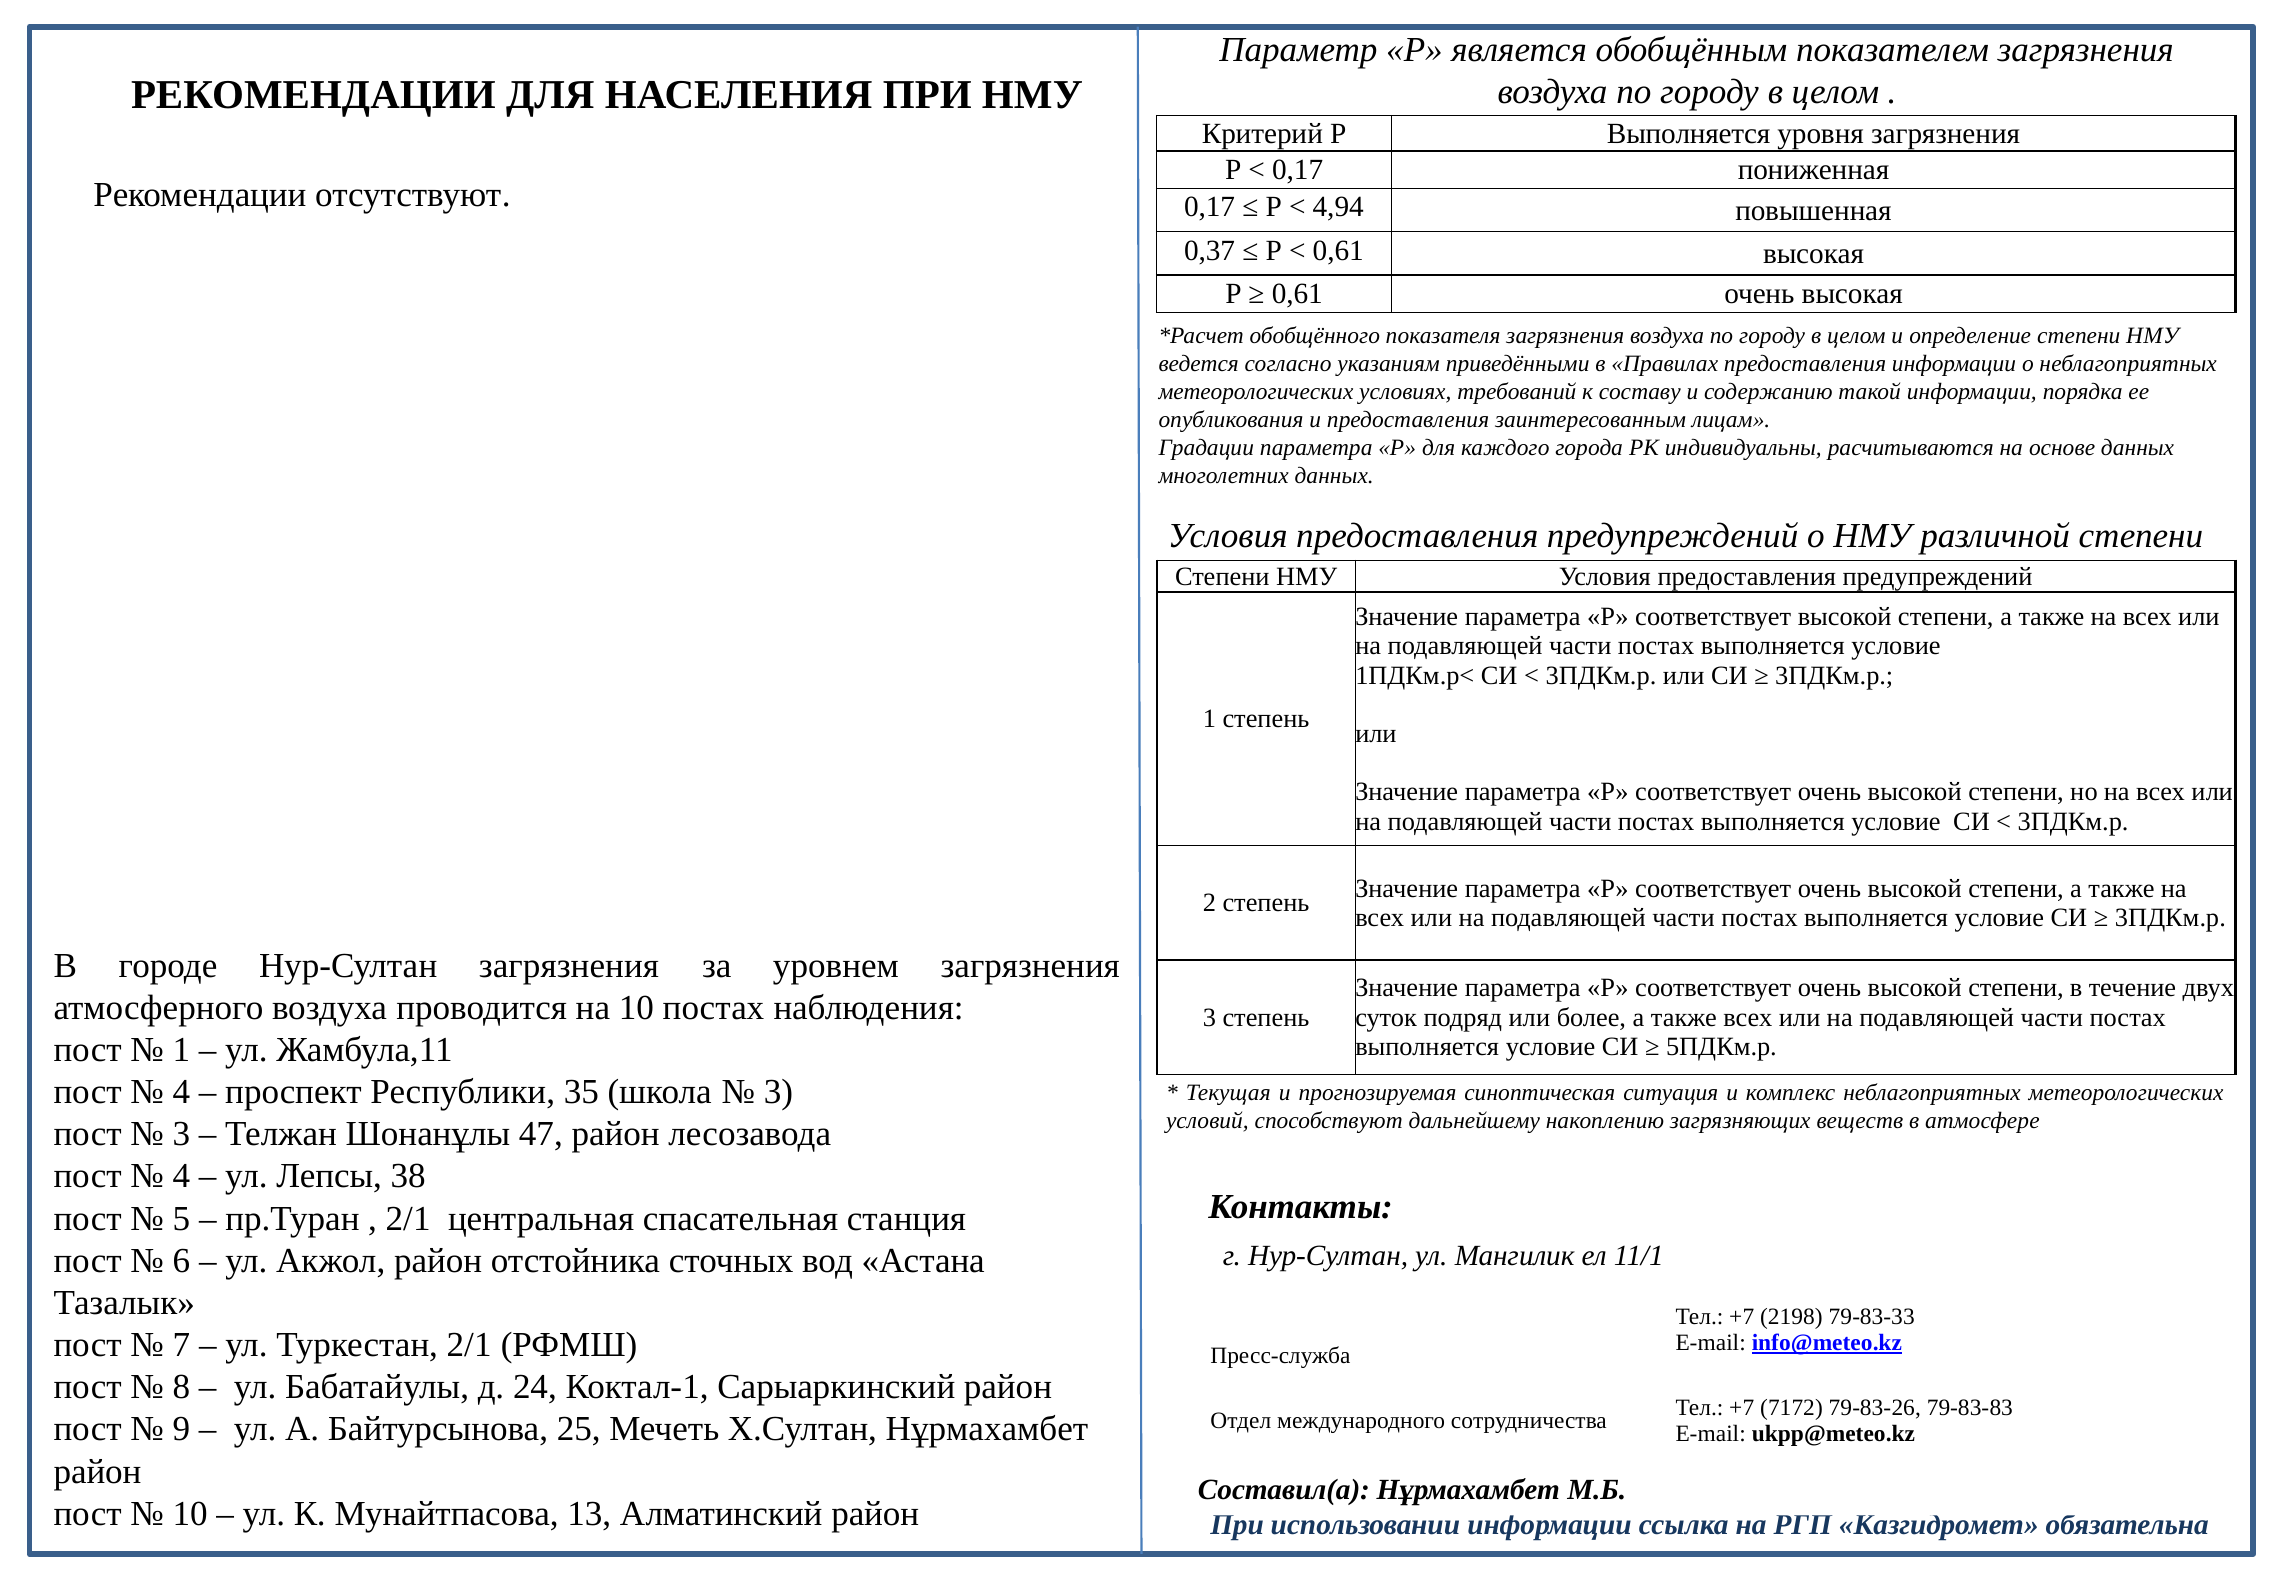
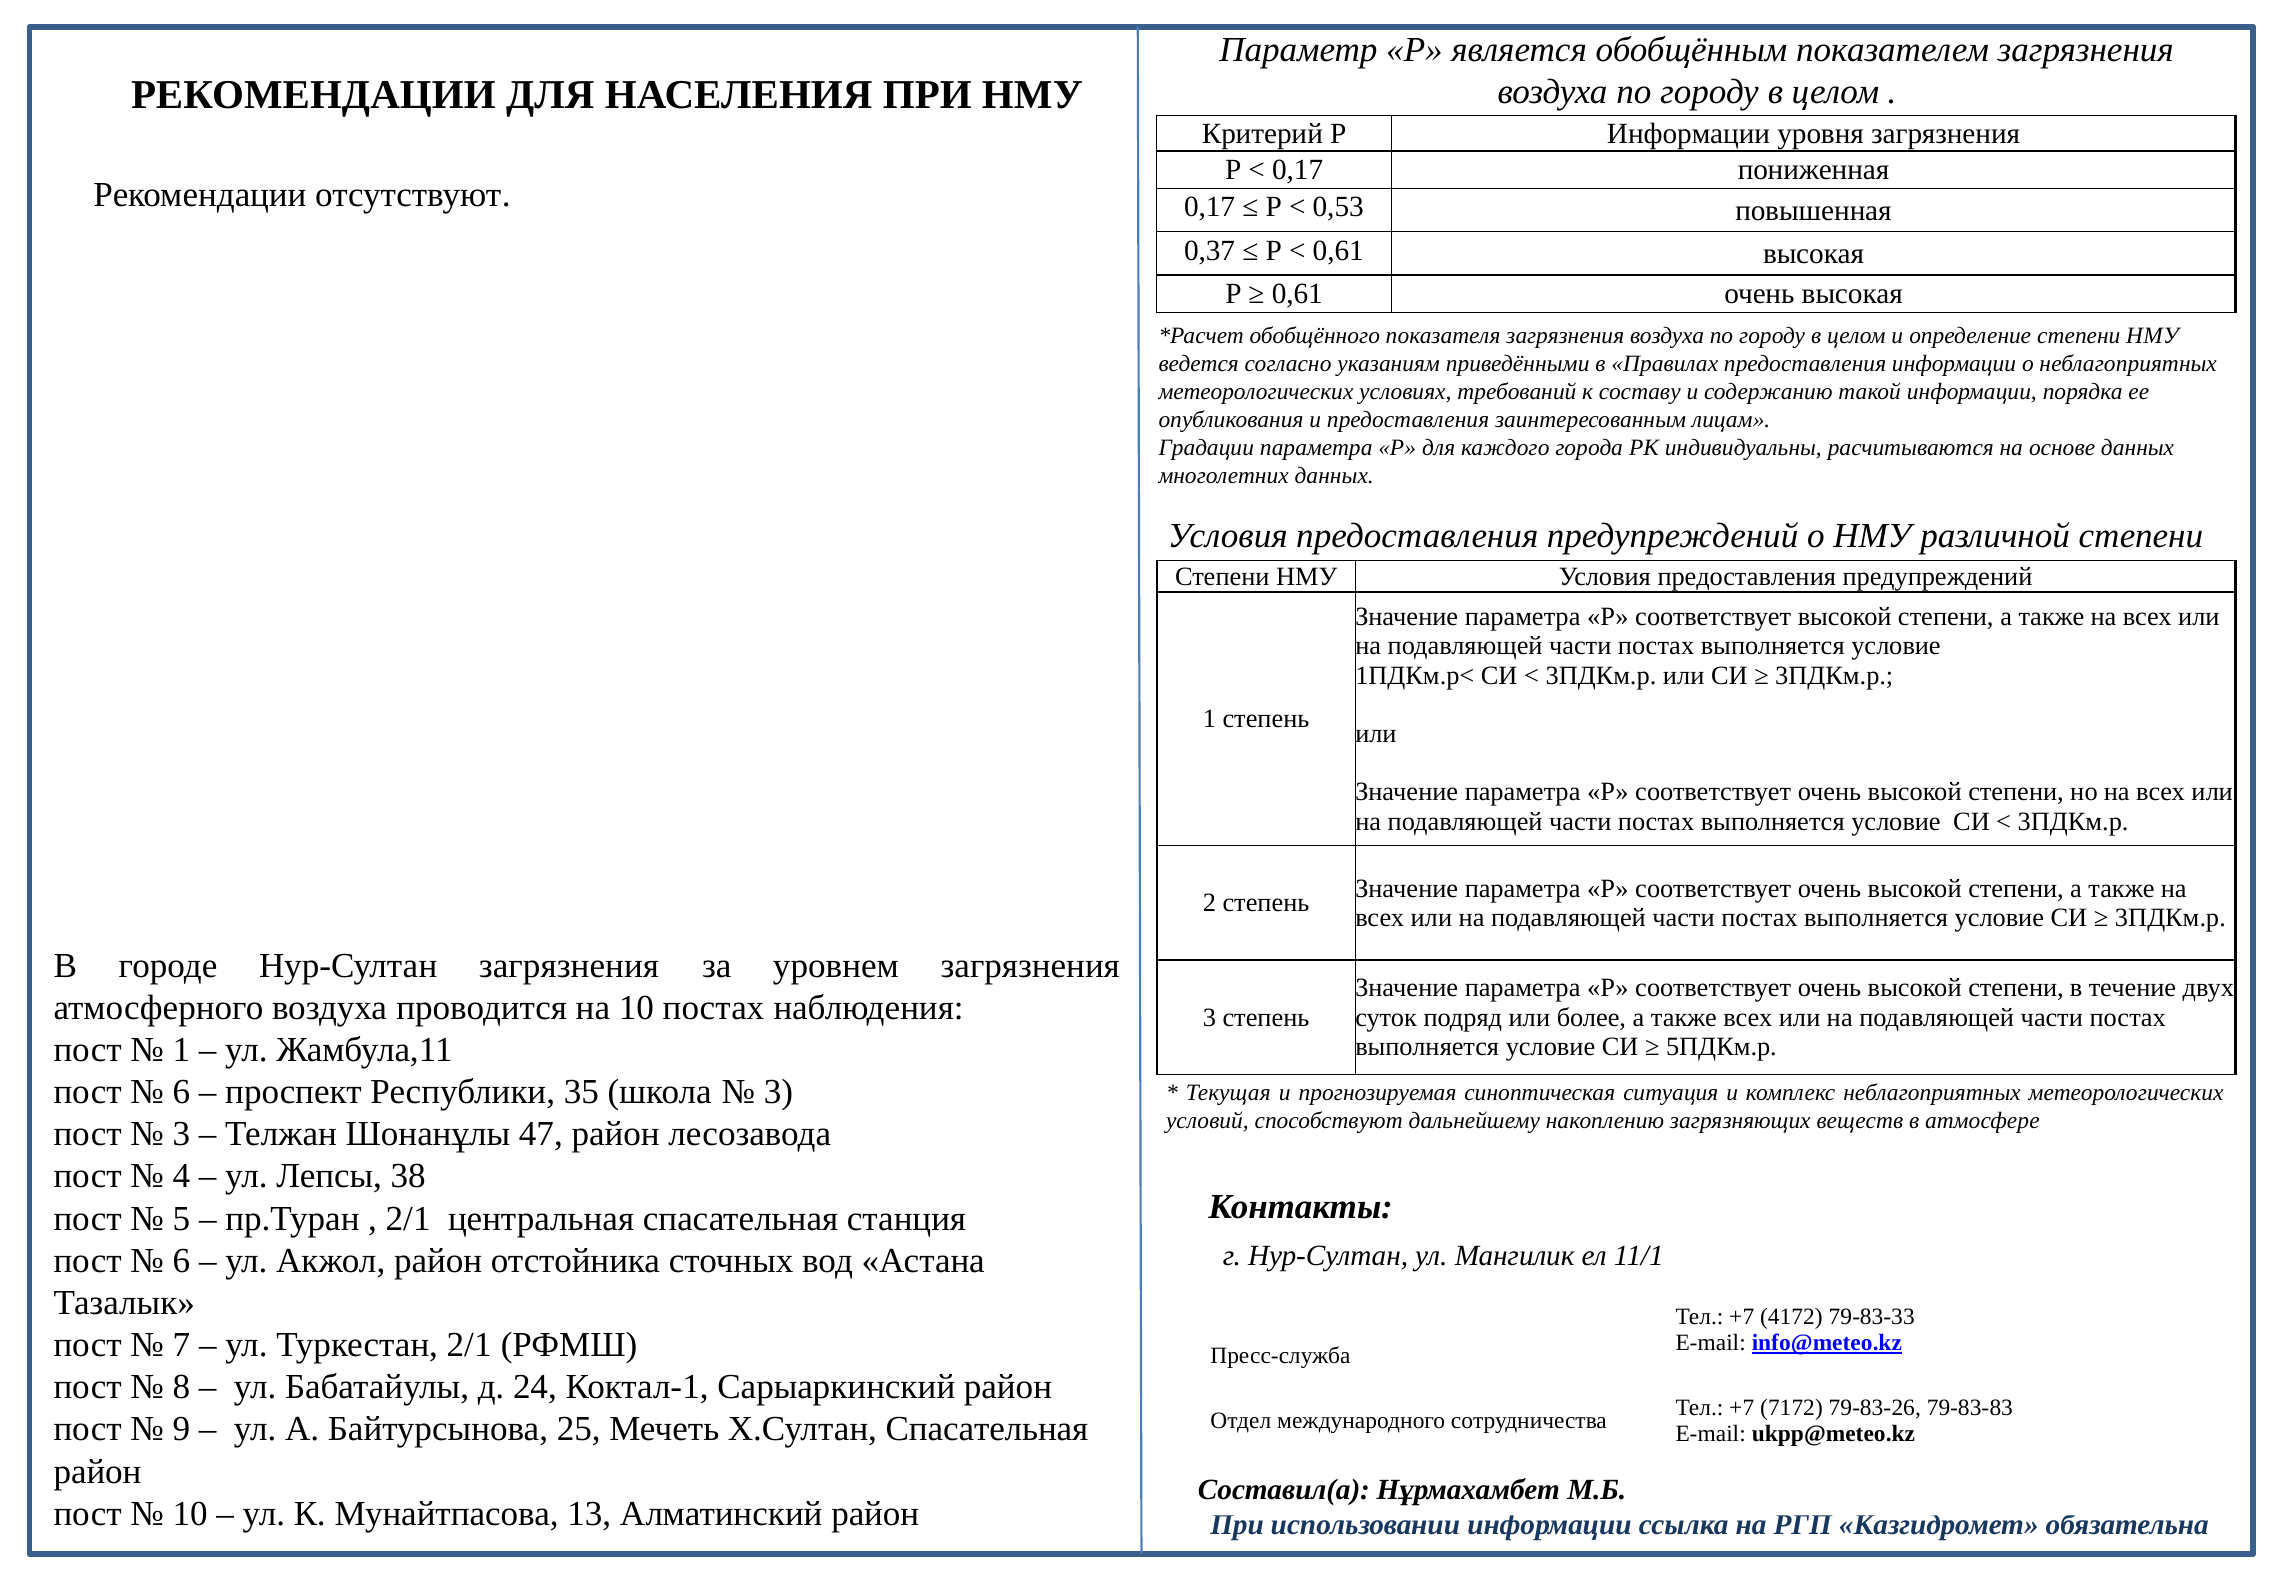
Р Выполняется: Выполняется -> Информации
4,94: 4,94 -> 0,53
4 at (181, 1092): 4 -> 6
2198: 2198 -> 4172
Х.Султан Нұрмахамбет: Нұрмахамбет -> Спасательная
